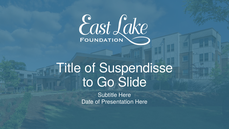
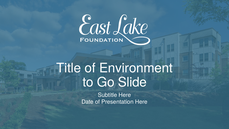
Suspendisse: Suspendisse -> Environment
